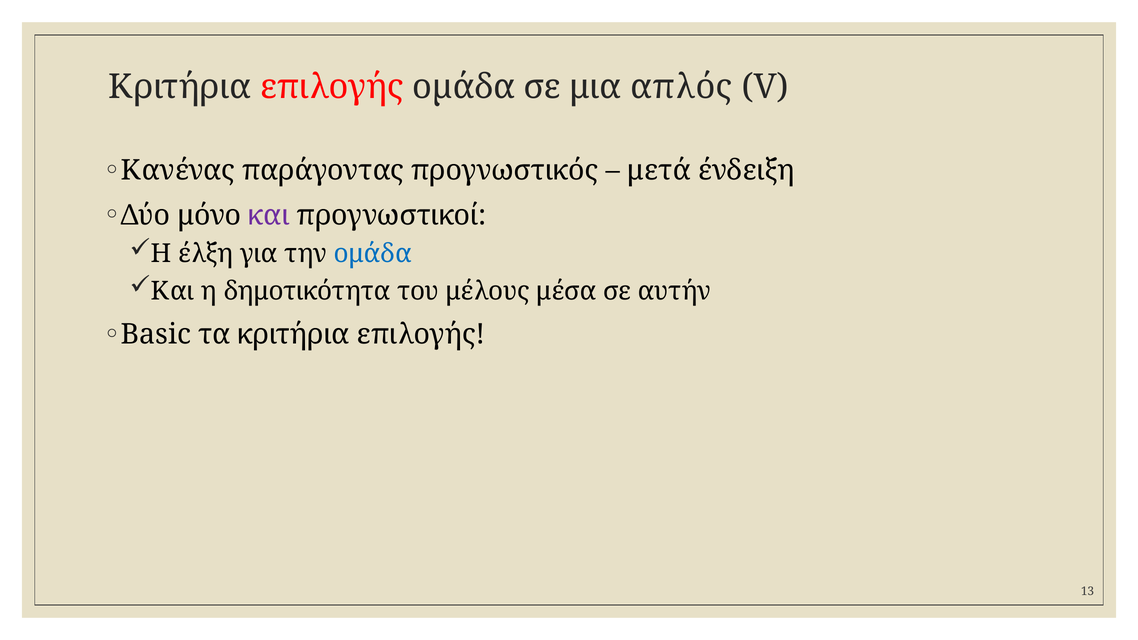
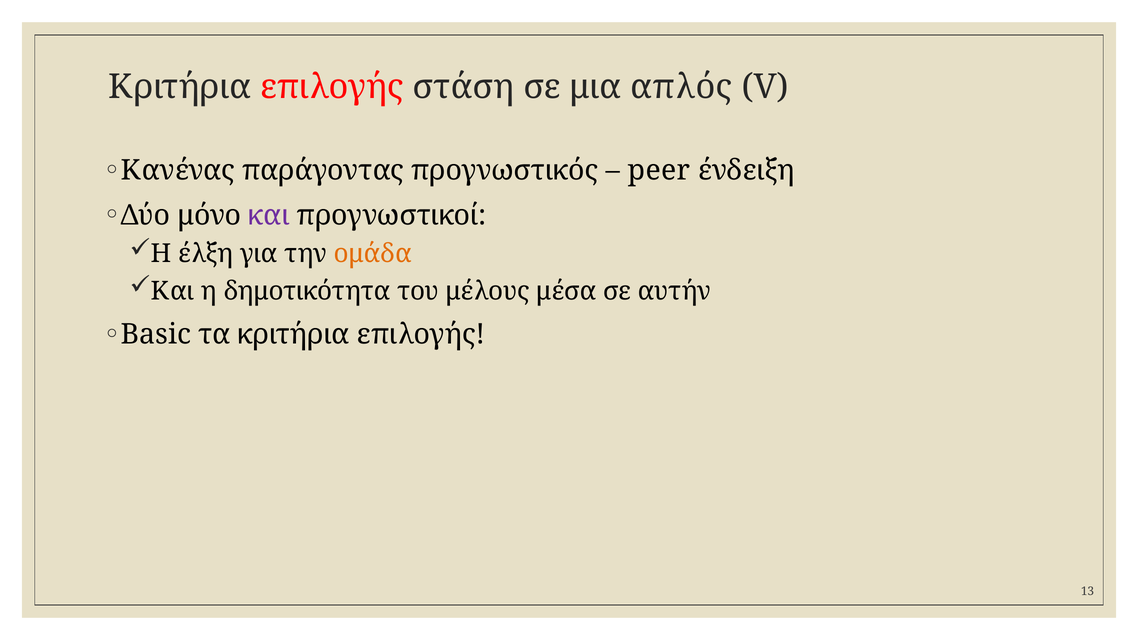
επιλογής οµάδα: οµάδα -> στάση
μετά: μετά -> peer
ομάδα at (373, 254) colour: blue -> orange
